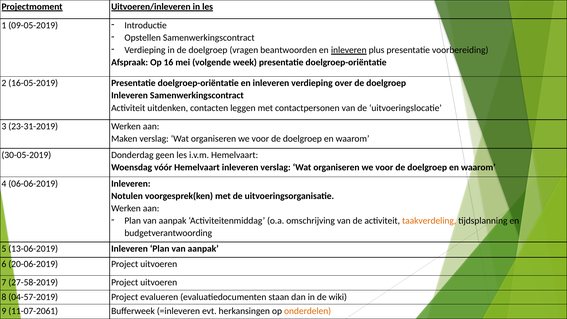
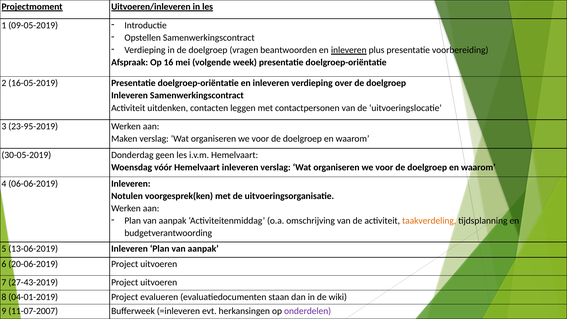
23-31-2019: 23-31-2019 -> 23-95-2019
27-58-2019: 27-58-2019 -> 27-43-2019
04-57-2019: 04-57-2019 -> 04-01-2019
11-07-2061: 11-07-2061 -> 11-07-2007
onderdelen colour: orange -> purple
